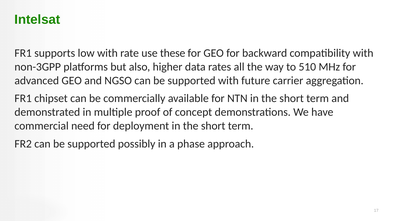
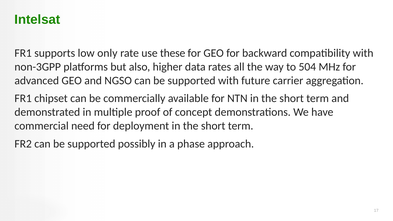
low with: with -> only
510: 510 -> 504
